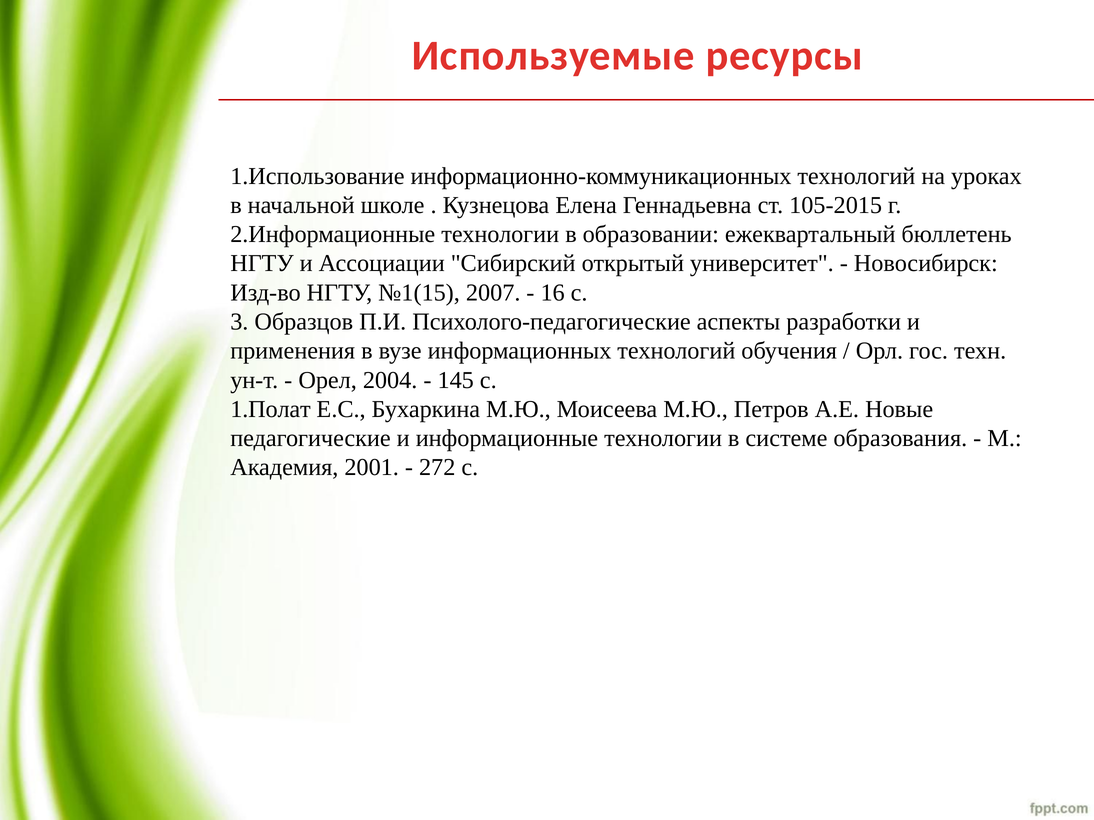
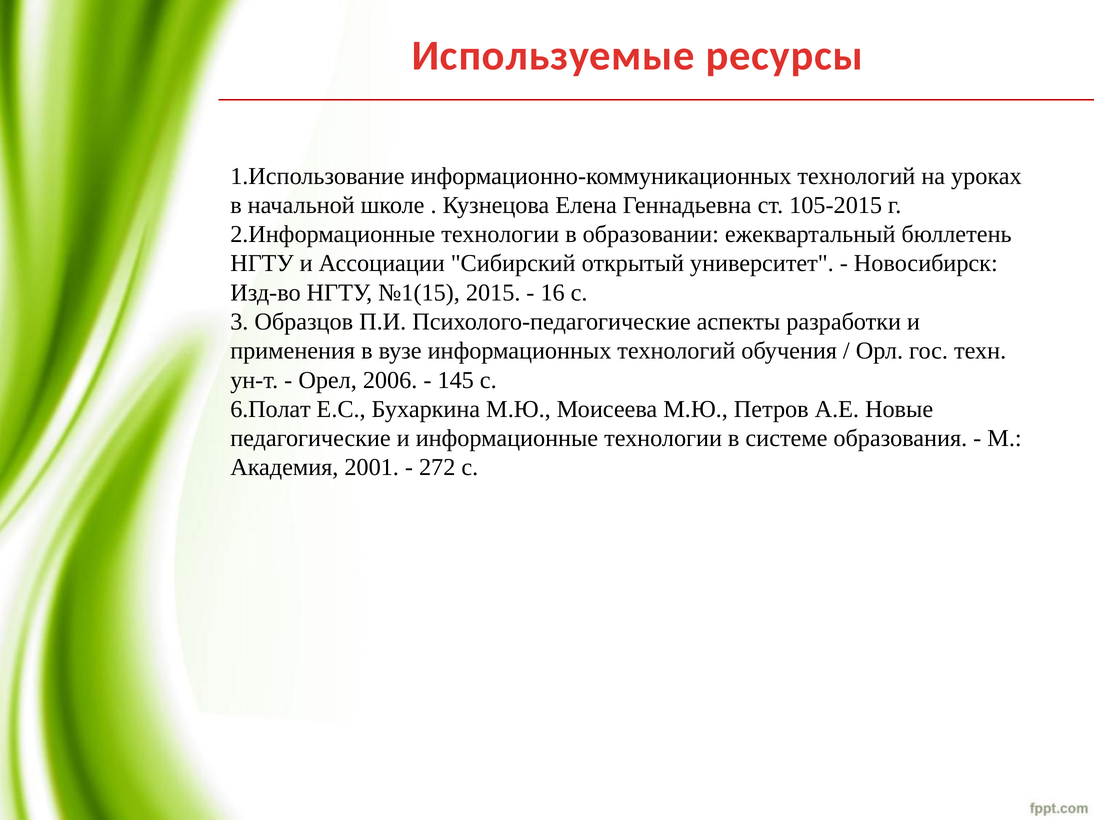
2007: 2007 -> 2015
2004: 2004 -> 2006
1.Полат: 1.Полат -> 6.Полат
